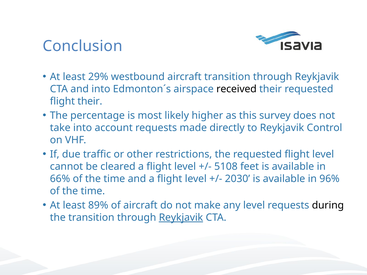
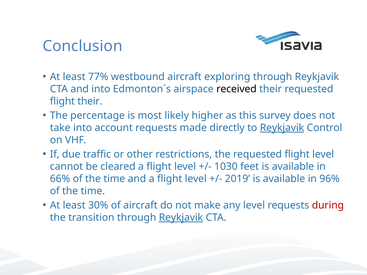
29%: 29% -> 77%
aircraft transition: transition -> exploring
Reykjavik at (282, 128) underline: none -> present
5108: 5108 -> 1030
2030: 2030 -> 2019
89%: 89% -> 30%
during colour: black -> red
